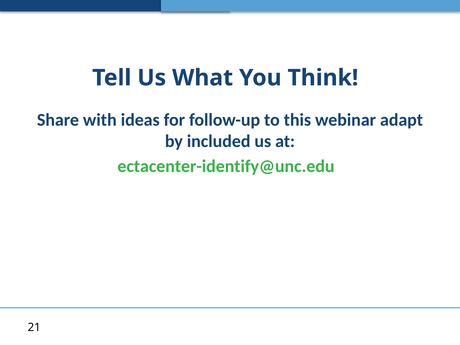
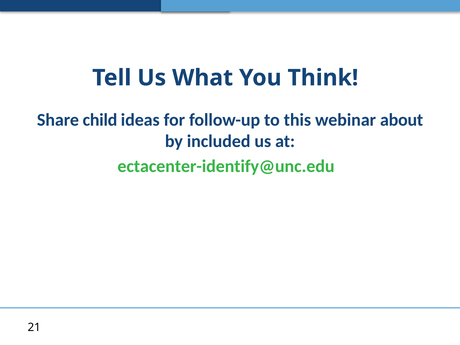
with: with -> child
adapt: adapt -> about
